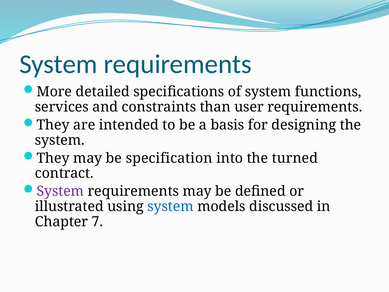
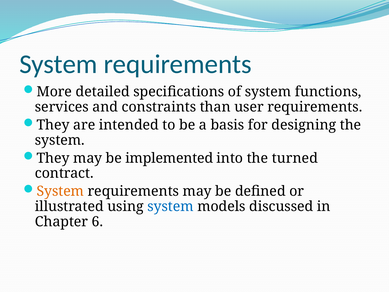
specification: specification -> implemented
System at (60, 191) colour: purple -> orange
7: 7 -> 6
